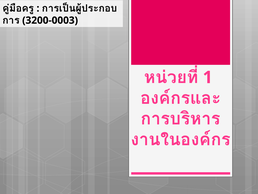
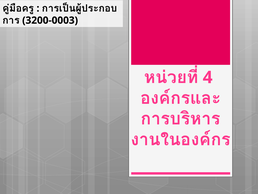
1: 1 -> 4
